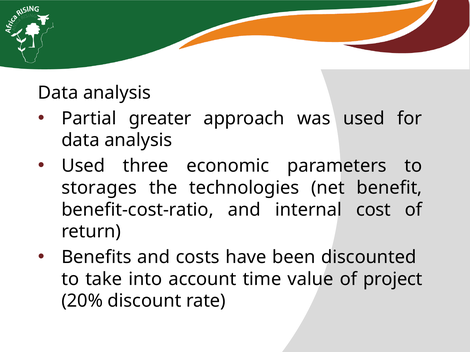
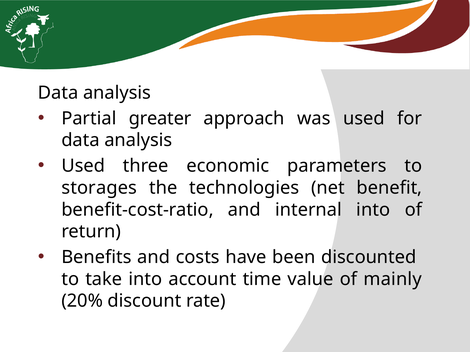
internal cost: cost -> into
project: project -> mainly
